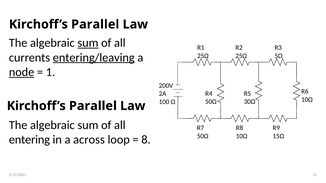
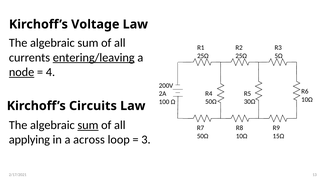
Parallel at (95, 24): Parallel -> Voltage
sum at (88, 43) underline: present -> none
1: 1 -> 4
Parallel at (93, 106): Parallel -> Circuits
sum at (88, 125) underline: none -> present
entering: entering -> applying
8: 8 -> 3
